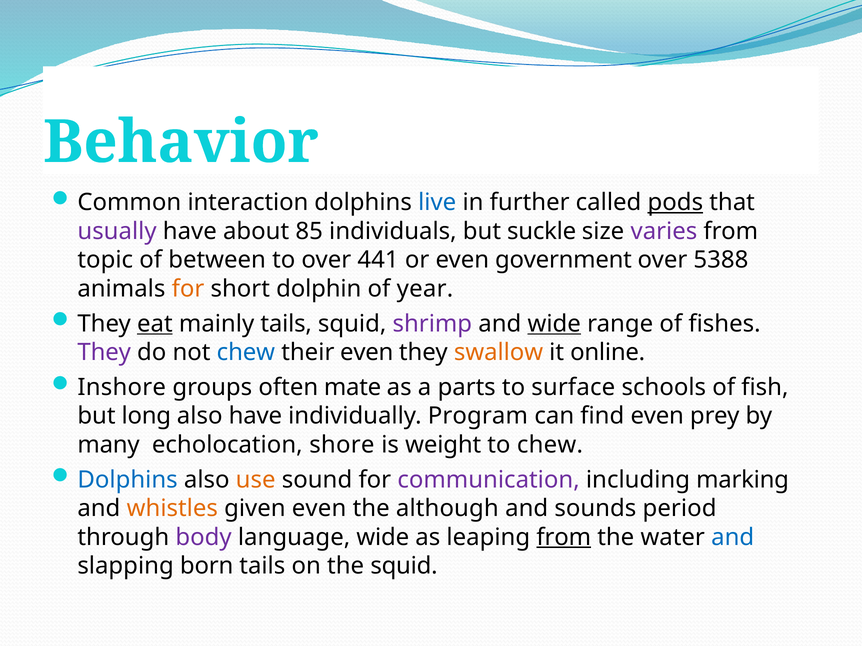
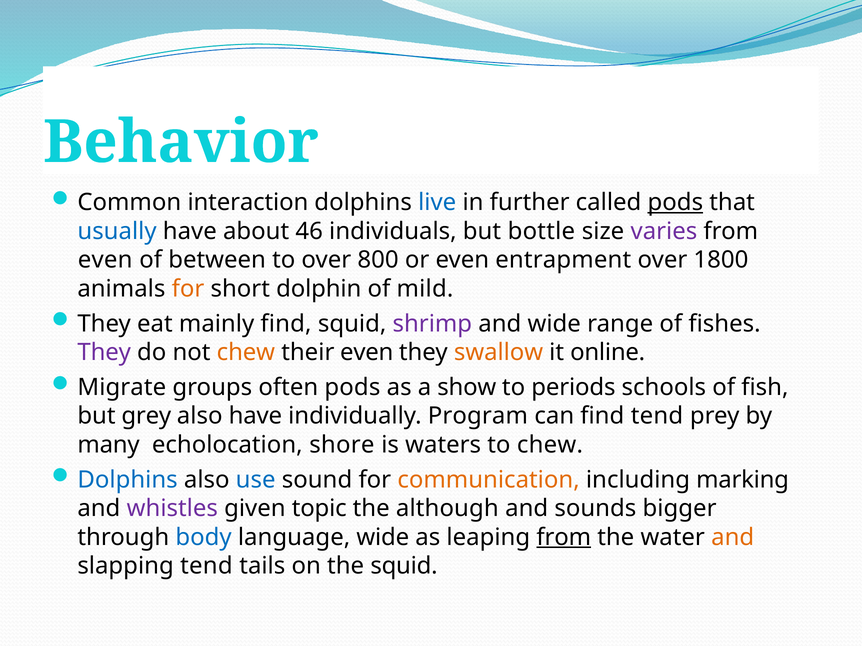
usually colour: purple -> blue
85: 85 -> 46
suckle: suckle -> bottle
topic at (105, 260): topic -> even
441: 441 -> 800
government: government -> entrapment
5388: 5388 -> 1800
year: year -> mild
eat underline: present -> none
mainly tails: tails -> find
wide at (554, 324) underline: present -> none
chew at (246, 353) colour: blue -> orange
Inshore: Inshore -> Migrate
often mate: mate -> pods
parts: parts -> show
surface: surface -> periods
long: long -> grey
find even: even -> tend
weight: weight -> waters
use colour: orange -> blue
communication colour: purple -> orange
whistles colour: orange -> purple
given even: even -> topic
period: period -> bigger
body colour: purple -> blue
and at (733, 538) colour: blue -> orange
slapping born: born -> tend
